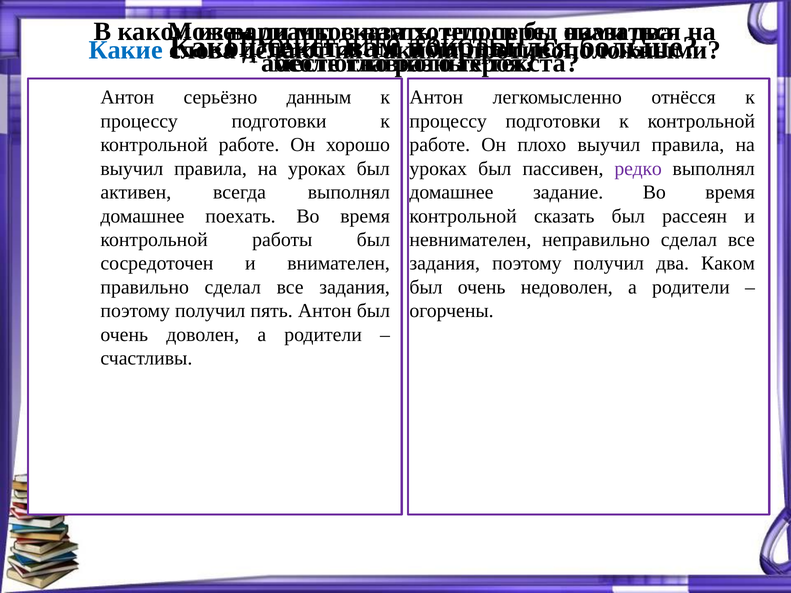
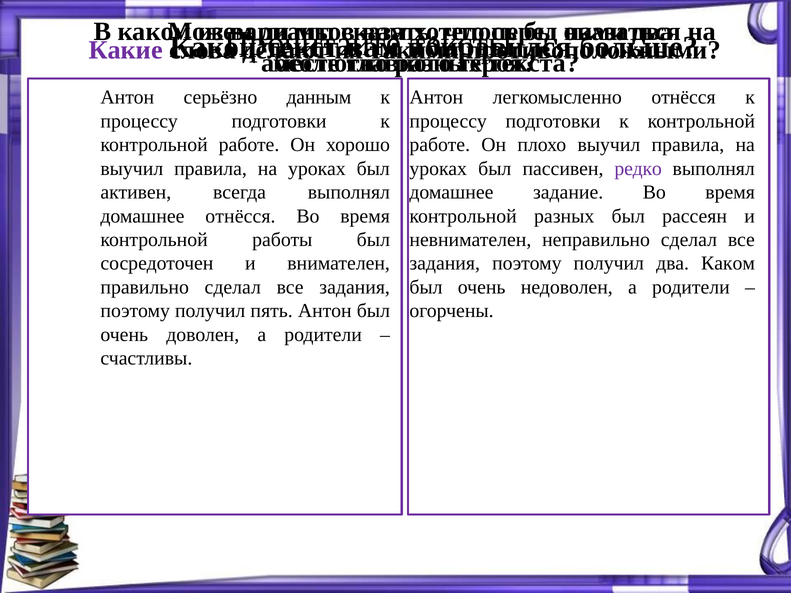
Какие colour: blue -> purple
домашнее поехать: поехать -> отнёсся
контрольной сказать: сказать -> разных
